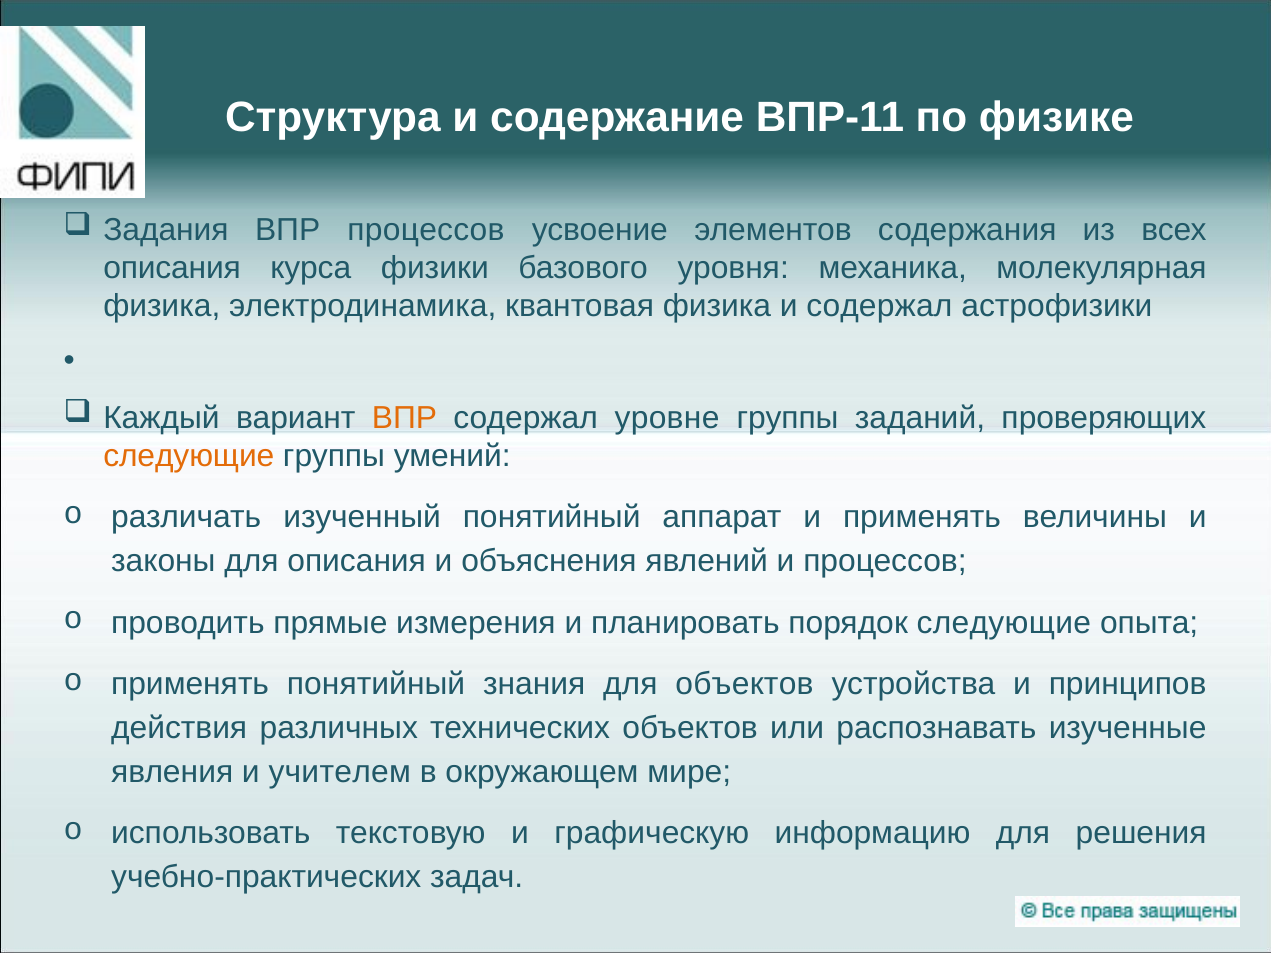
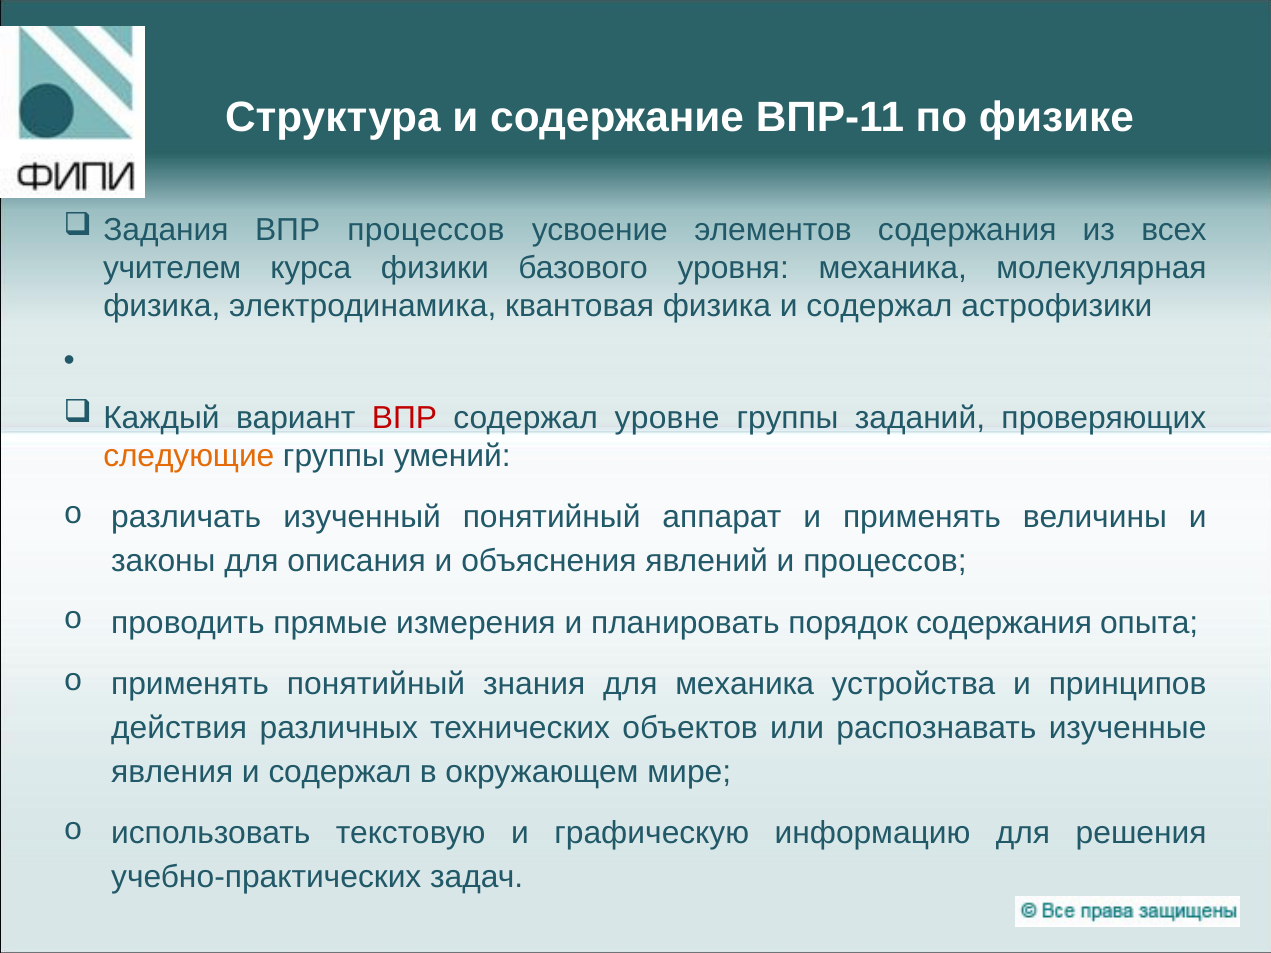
описания at (172, 268): описания -> учителем
ВПР at (404, 418) colour: orange -> red
порядок следующие: следующие -> содержания
для объектов: объектов -> механика
явления и учителем: учителем -> содержал
